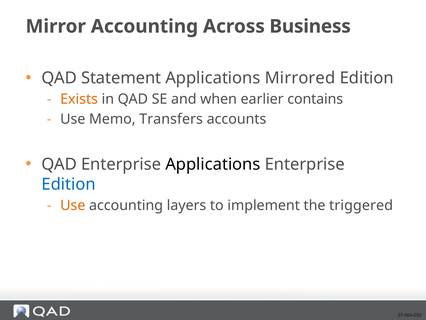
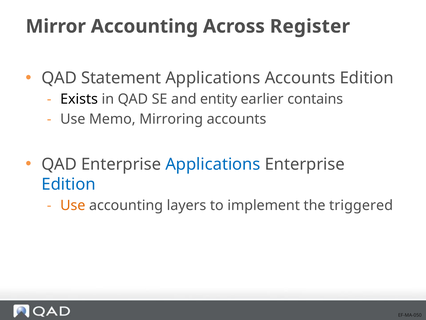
Business: Business -> Register
Applications Mirrored: Mirrored -> Accounts
Exists colour: orange -> black
when: when -> entity
Transfers: Transfers -> Mirroring
Applications at (213, 164) colour: black -> blue
